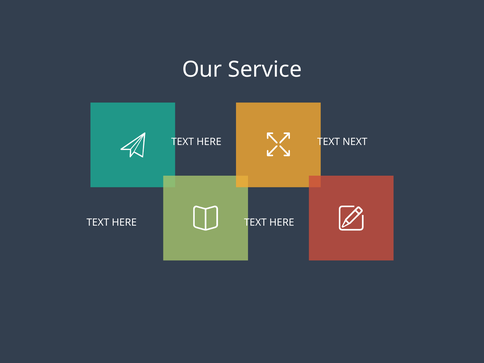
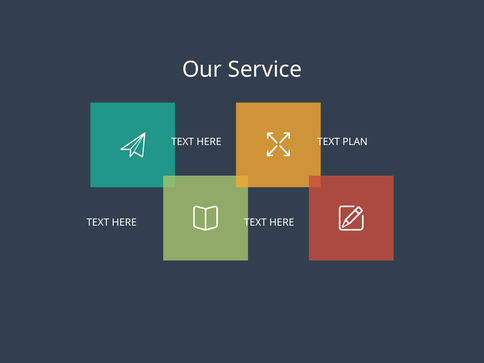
NEXT: NEXT -> PLAN
